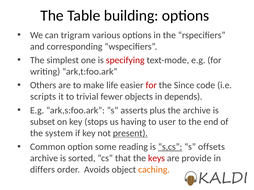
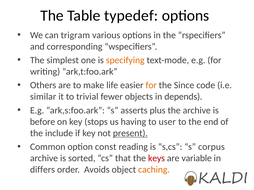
building: building -> typedef
specifying colour: red -> orange
for at (151, 85) colour: red -> orange
scripts: scripts -> similar
subset: subset -> before
system: system -> include
some: some -> const
s,cs underline: present -> none
offsets: offsets -> corpus
provide: provide -> variable
